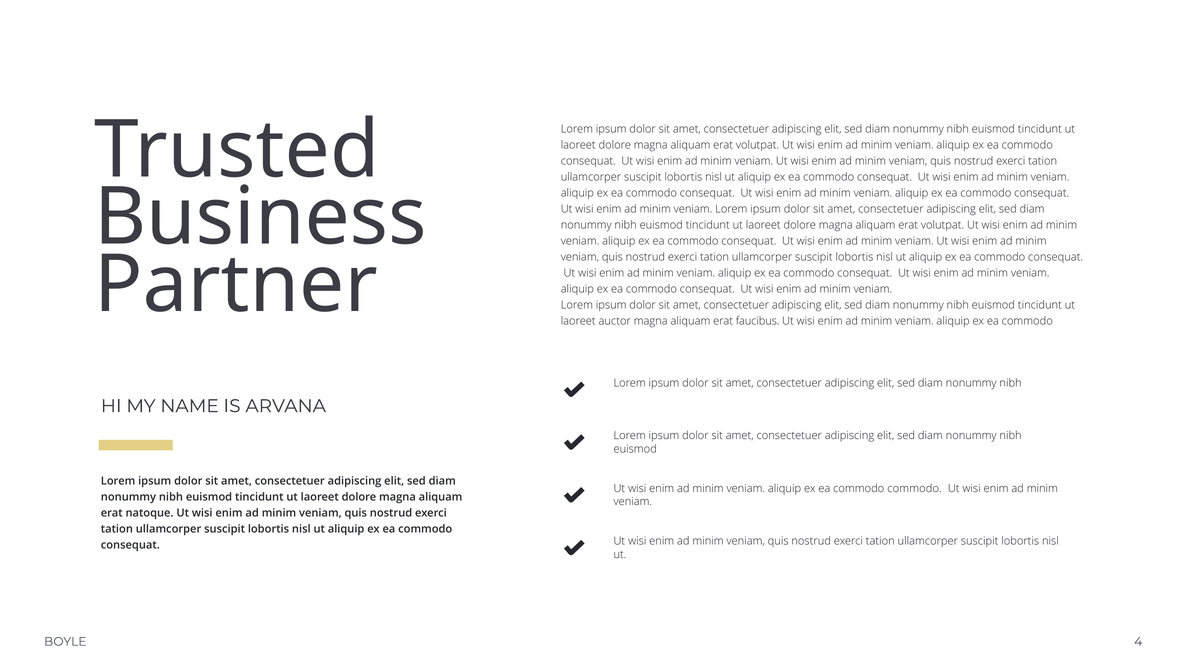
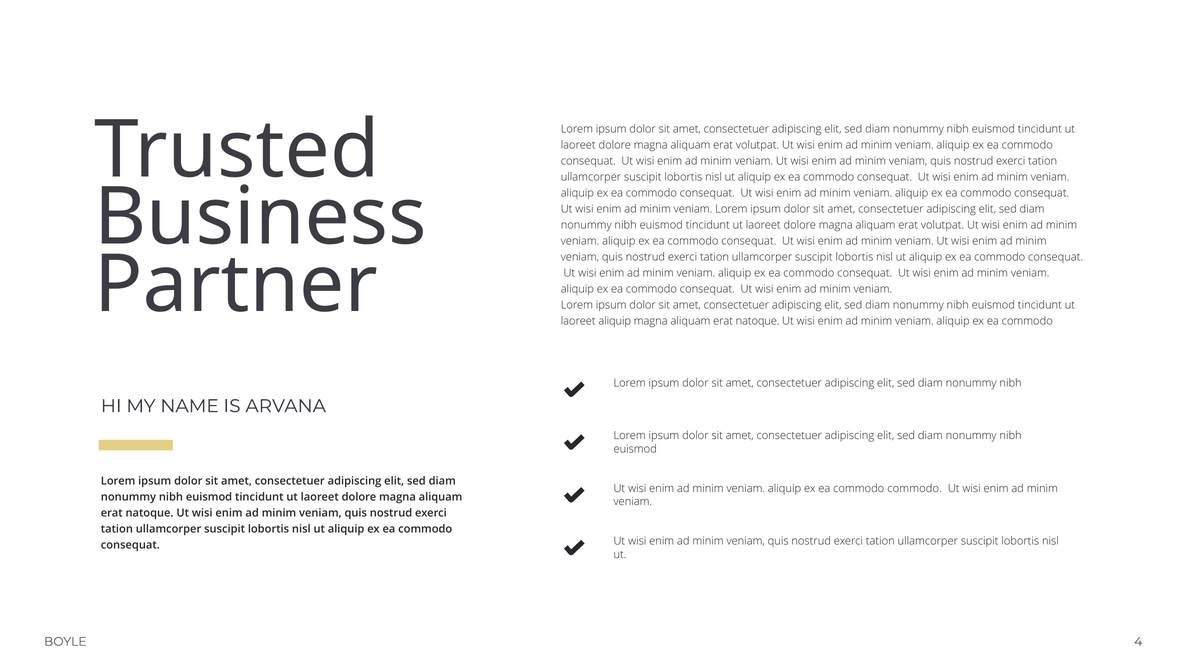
laoreet auctor: auctor -> aliquip
faucibus at (758, 321): faucibus -> natoque
